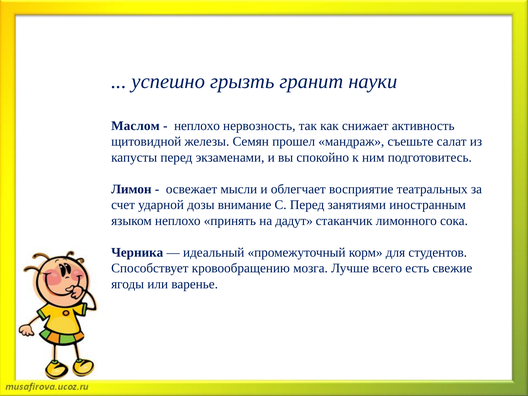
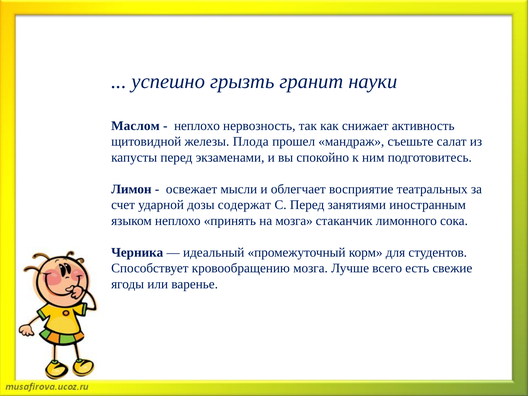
Семян: Семян -> Плода
внимание: внимание -> содержат
на дадут: дадут -> мозга
